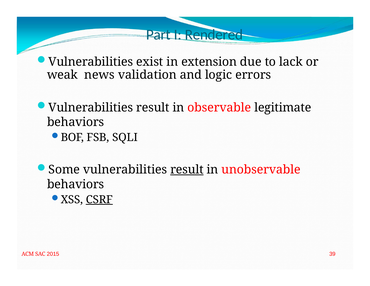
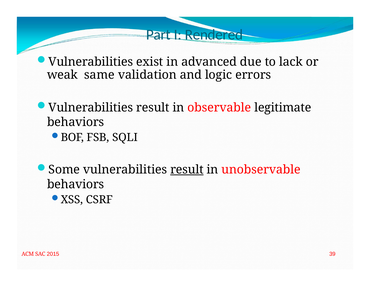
extension: extension -> advanced
news: news -> same
CSRF underline: present -> none
